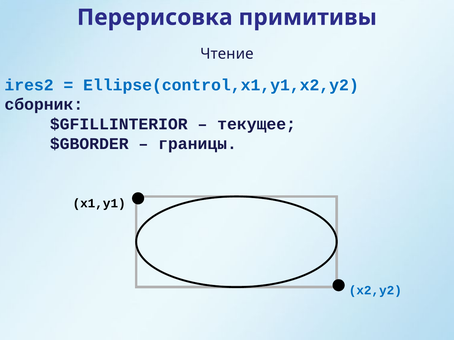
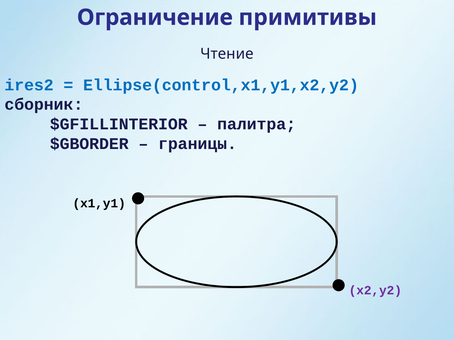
Перерисовка: Перерисовка -> Ограничение
текущее: текущее -> палитра
x2,y2 colour: blue -> purple
